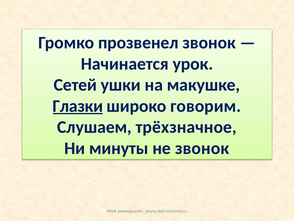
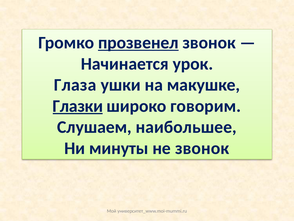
прозвенел underline: none -> present
Сетей: Сетей -> Глаза
трёхзначное: трёхзначное -> наибольшее
